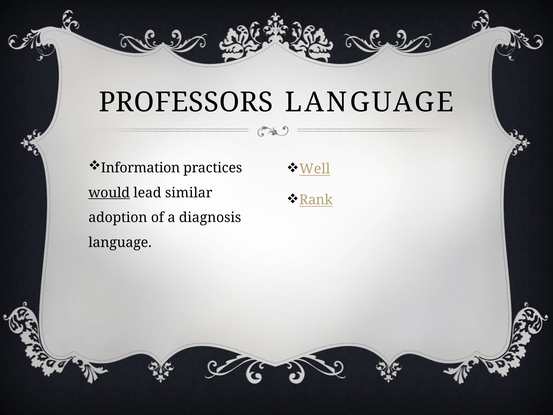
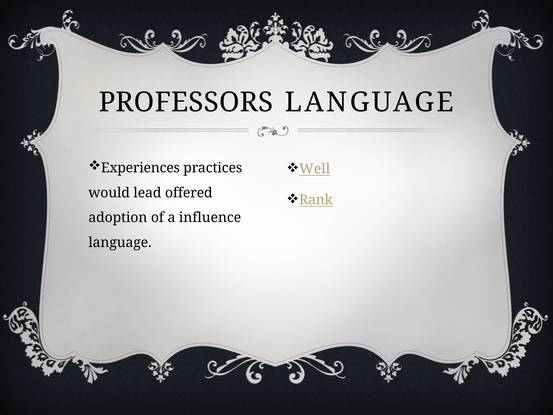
Information: Information -> Experiences
would underline: present -> none
similar: similar -> offered
diagnosis: diagnosis -> influence
